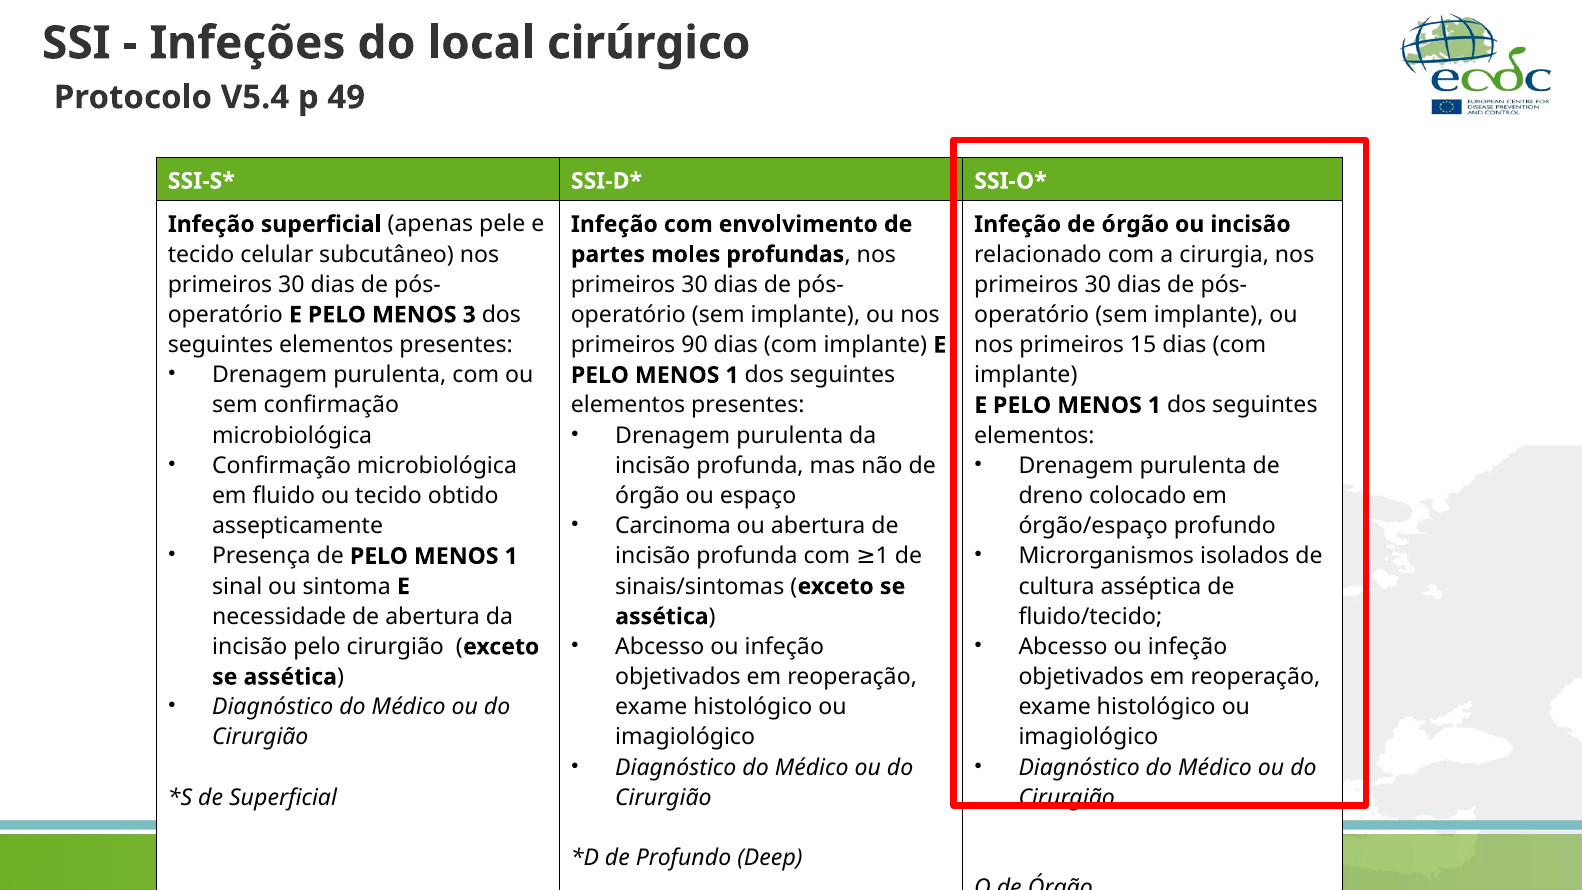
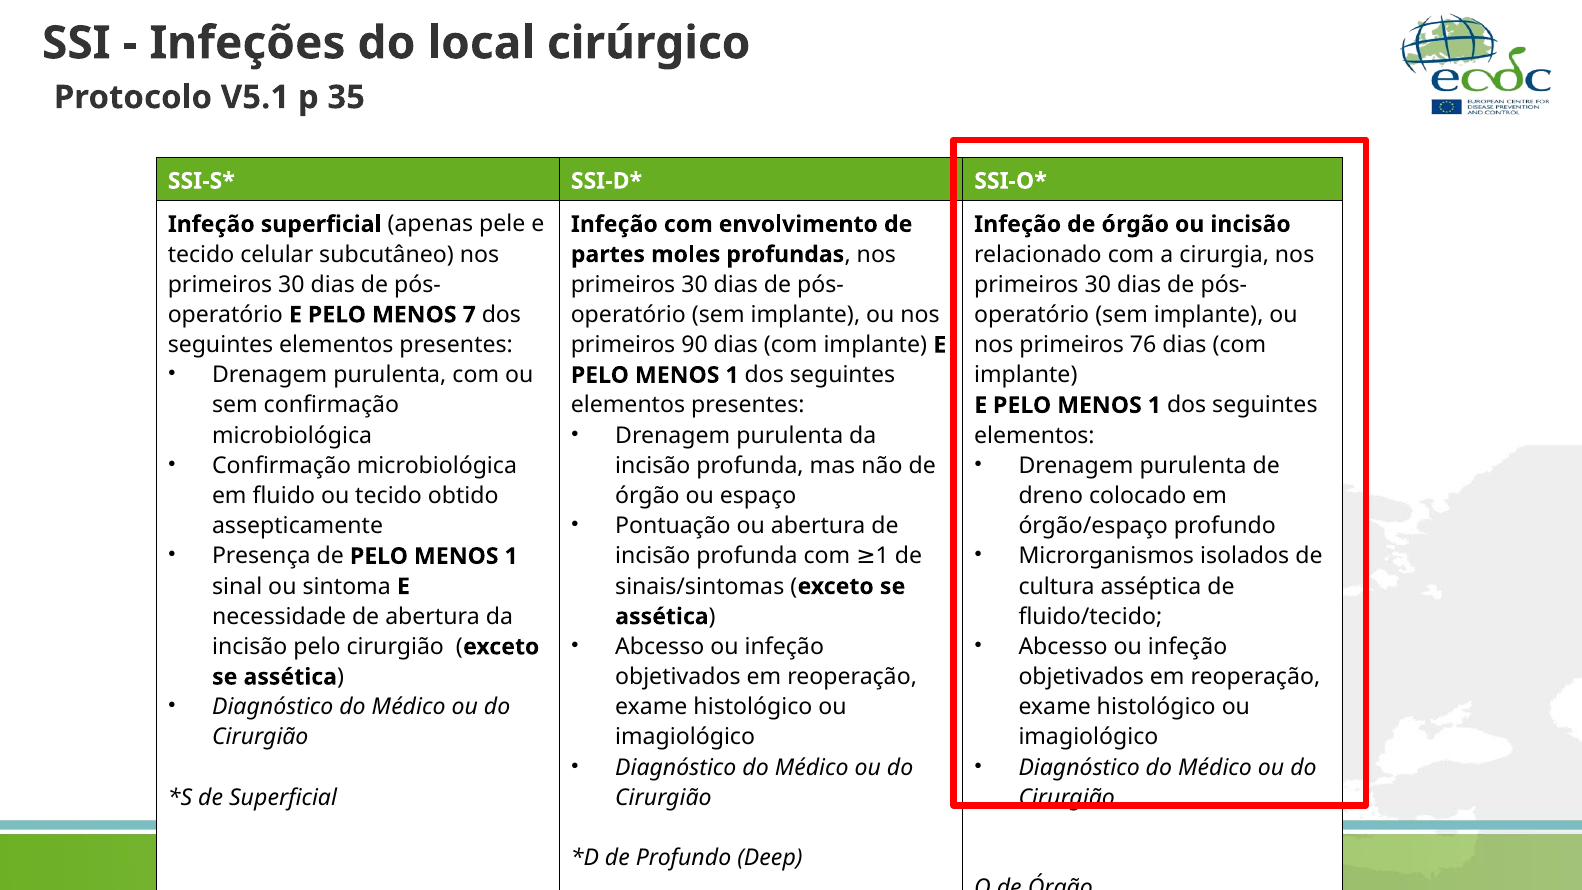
V5.4: V5.4 -> V5.1
49: 49 -> 35
3: 3 -> 7
15: 15 -> 76
Carcinoma: Carcinoma -> Pontuação
